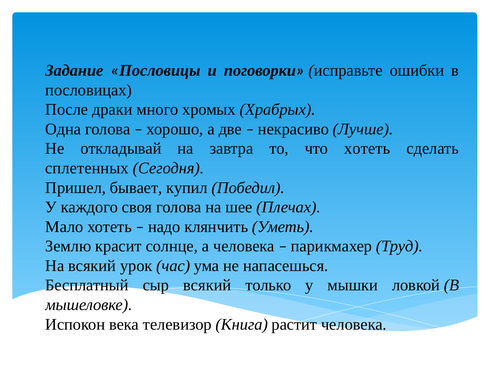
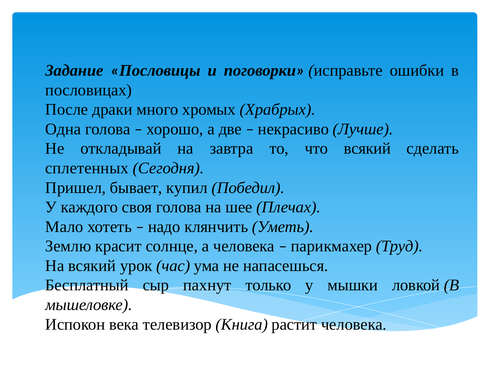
что хотеть: хотеть -> всякий
сыр всякий: всякий -> пахнут
